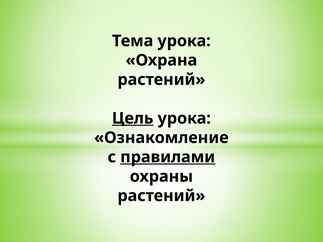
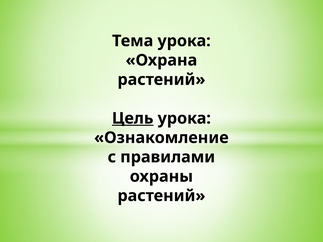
правилами underline: present -> none
